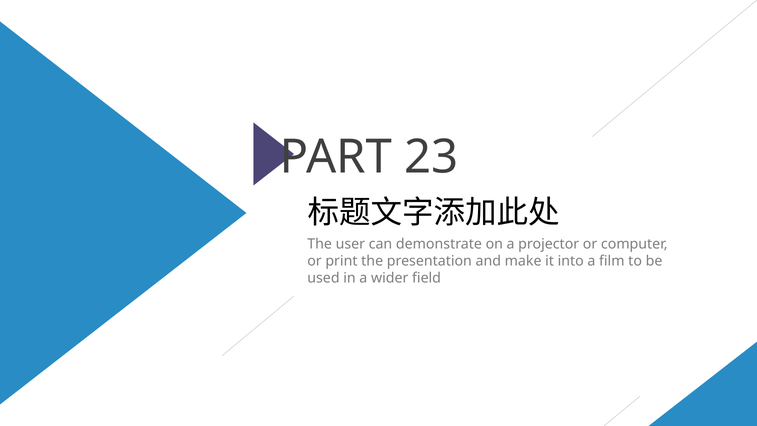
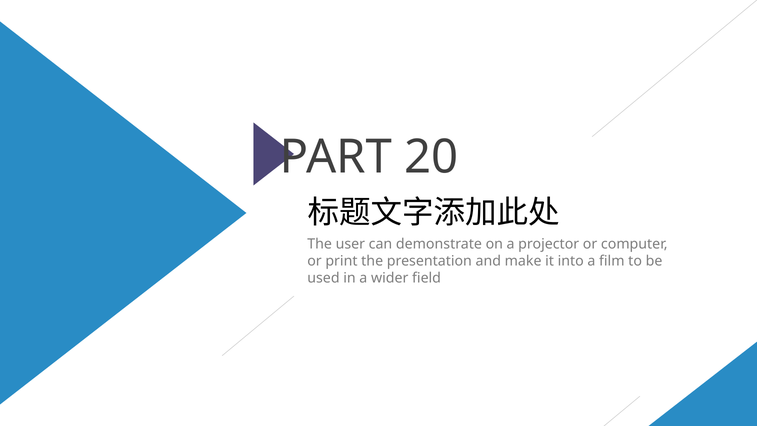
23: 23 -> 20
